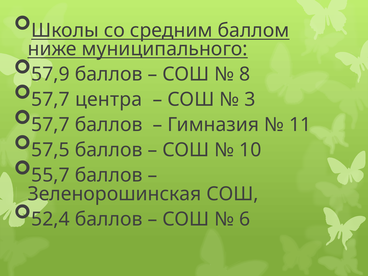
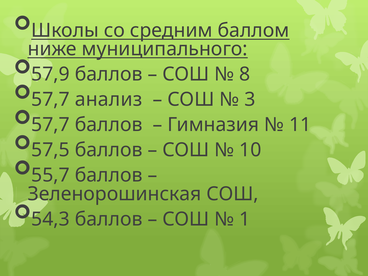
центра: центра -> анализ
52,4: 52,4 -> 54,3
6: 6 -> 1
